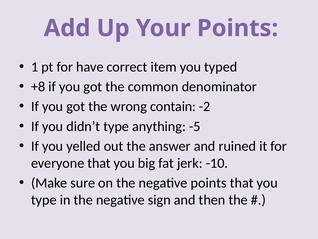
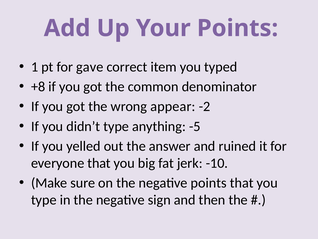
have: have -> gave
contain: contain -> appear
